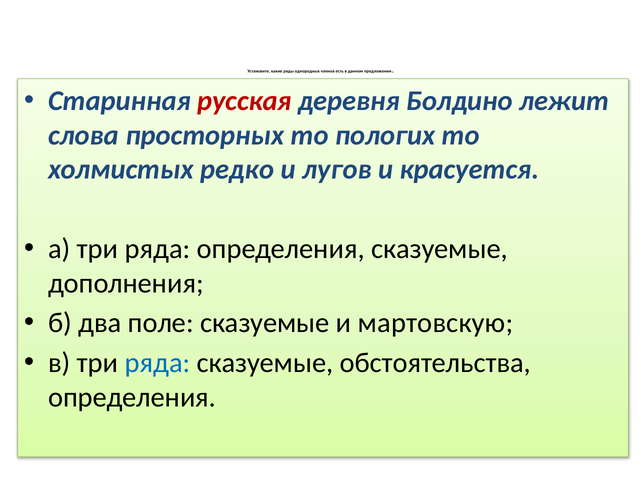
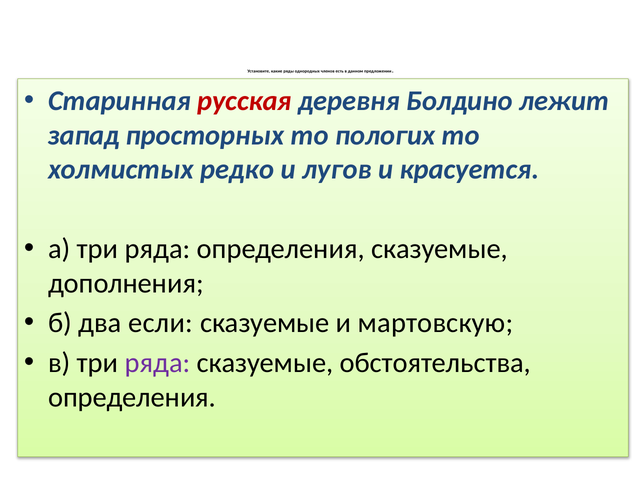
слова: слова -> запад
поле: поле -> если
ряда at (157, 364) colour: blue -> purple
